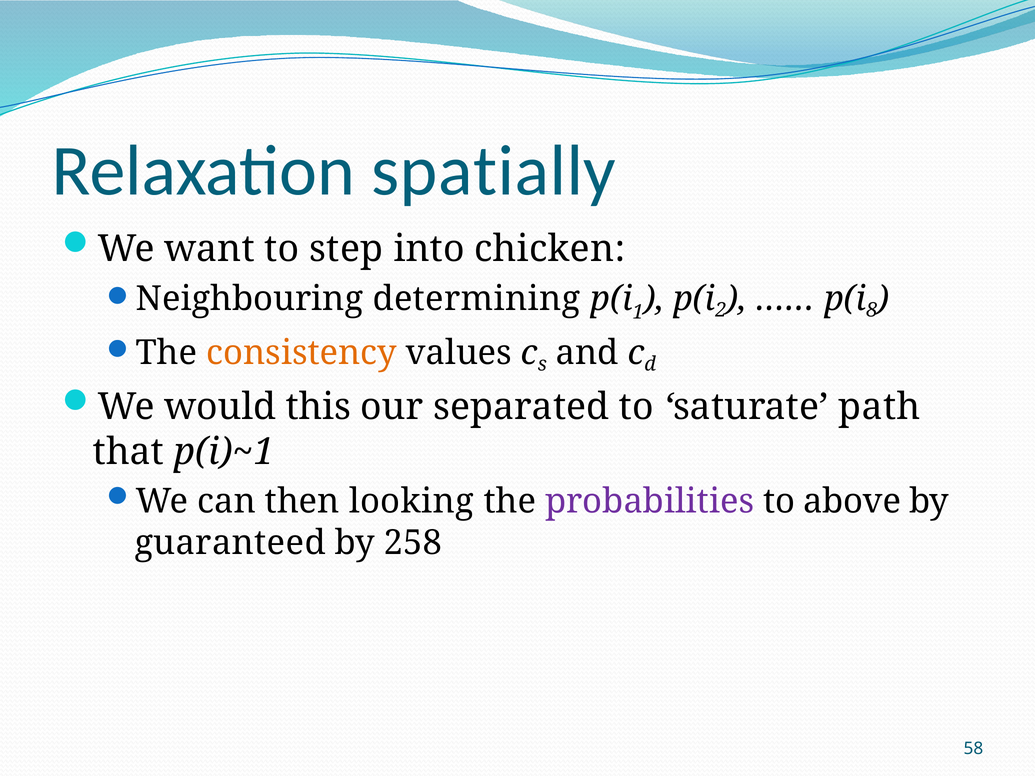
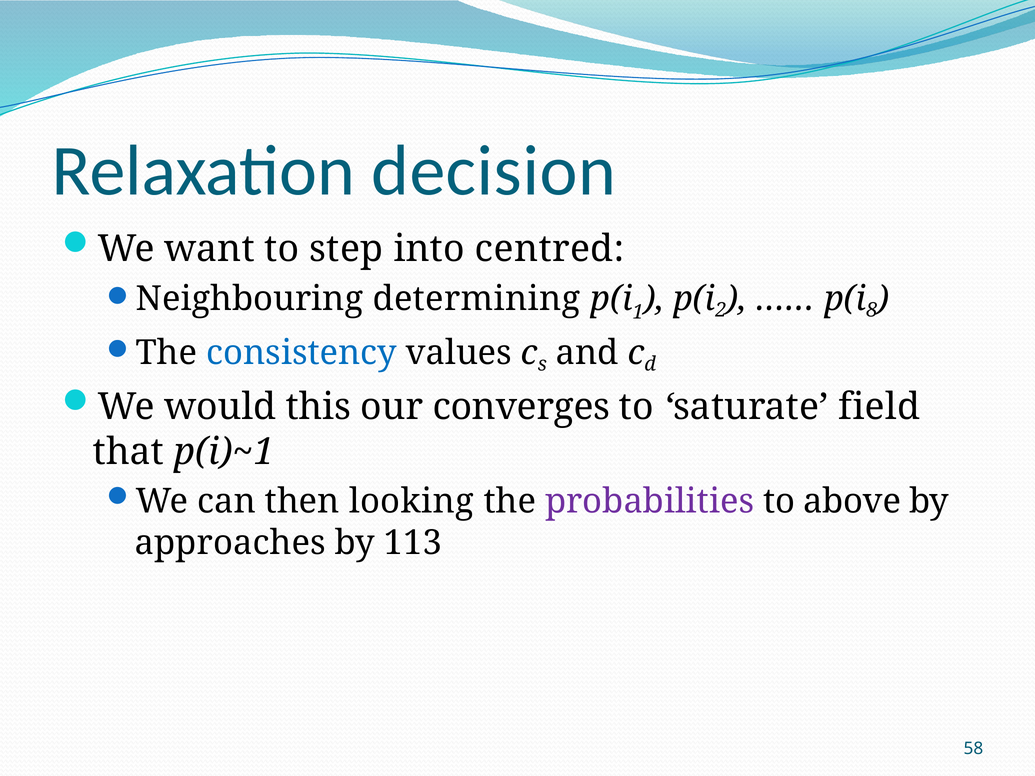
spatially: spatially -> decision
chicken: chicken -> centred
consistency colour: orange -> blue
separated: separated -> converges
path: path -> field
guaranteed: guaranteed -> approaches
258: 258 -> 113
